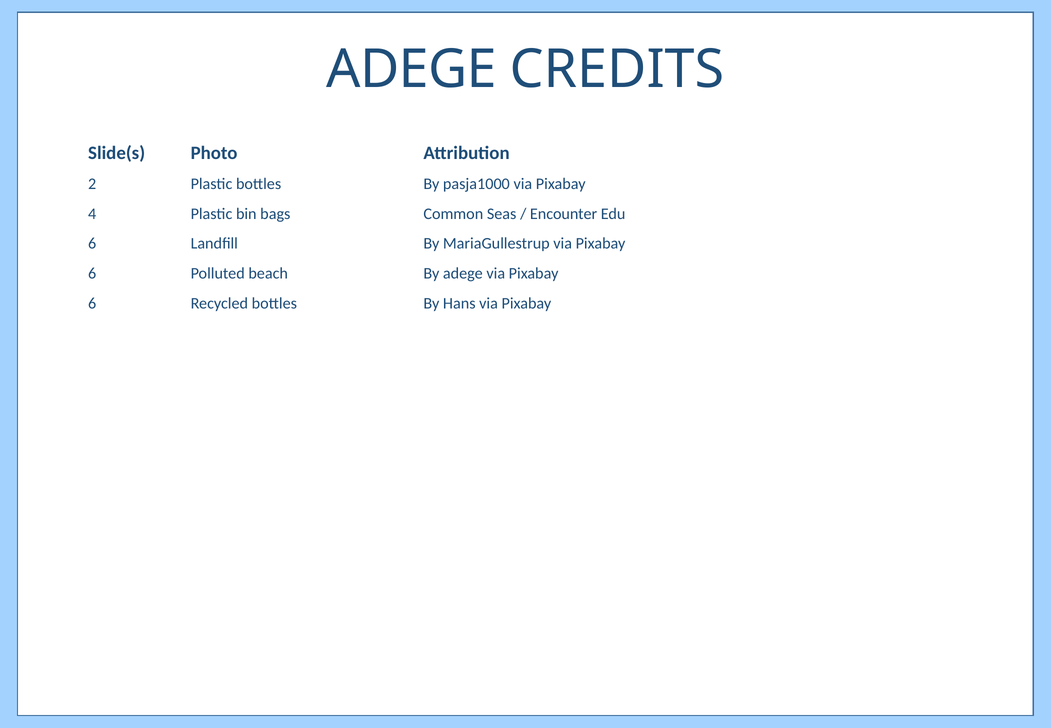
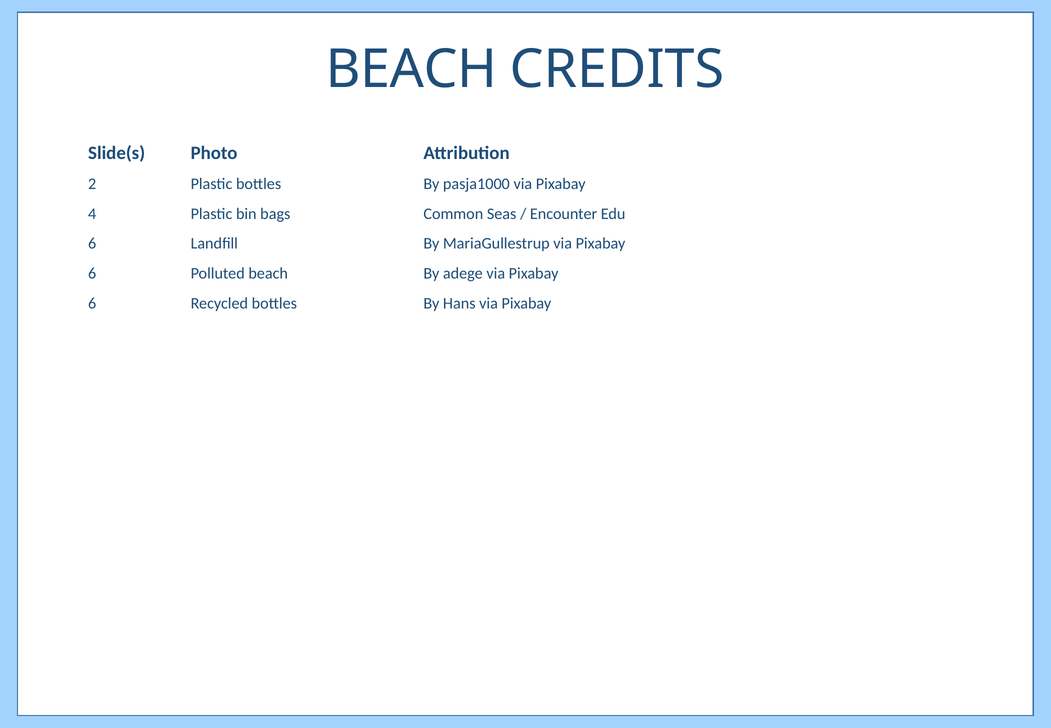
ADEGE at (412, 70): ADEGE -> BEACH
